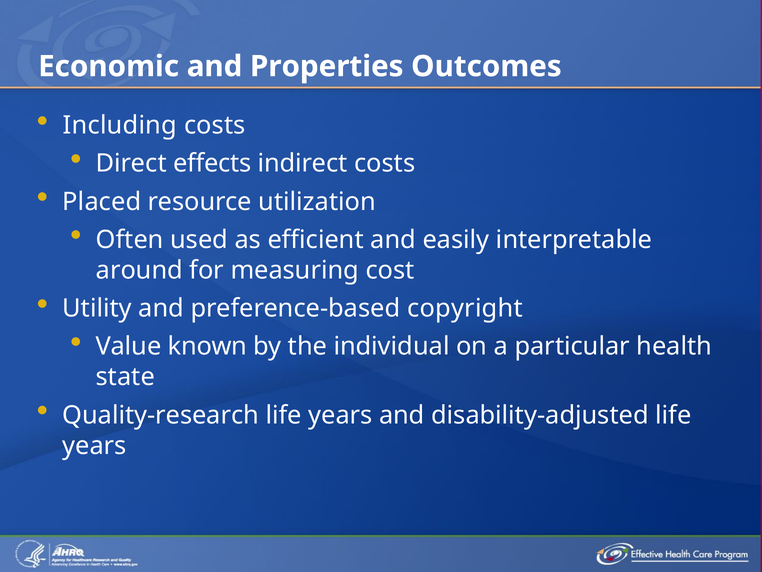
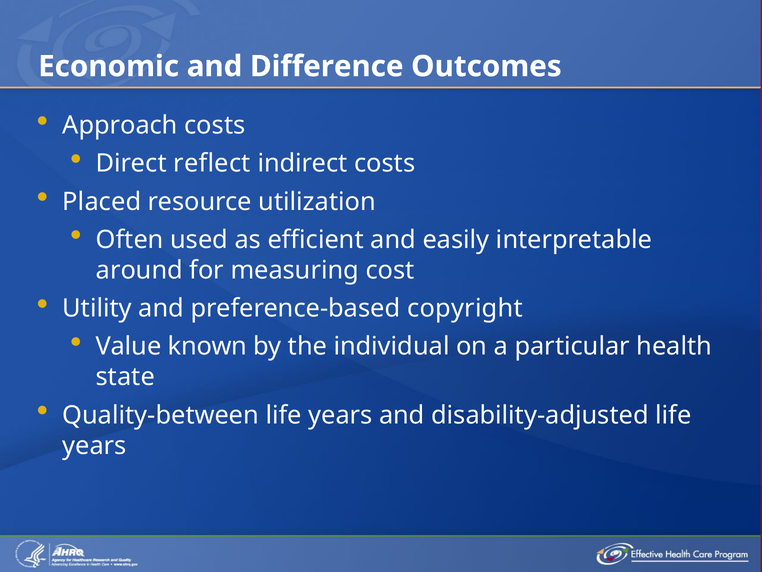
Properties: Properties -> Difference
Including: Including -> Approach
effects: effects -> reflect
Quality-research: Quality-research -> Quality-between
